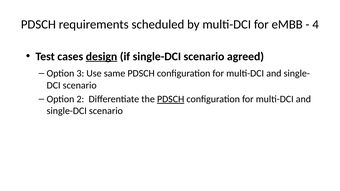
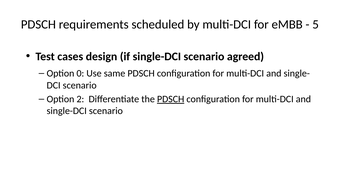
4: 4 -> 5
design underline: present -> none
3: 3 -> 0
